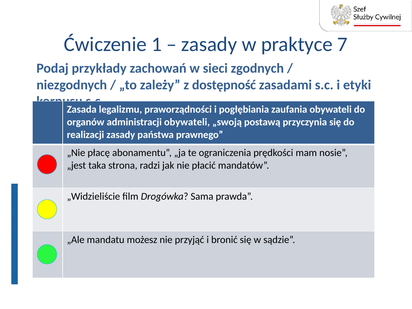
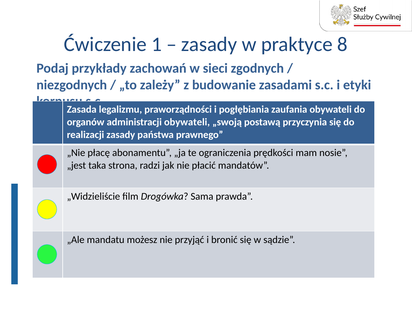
7: 7 -> 8
dostępność: dostępność -> budowanie
